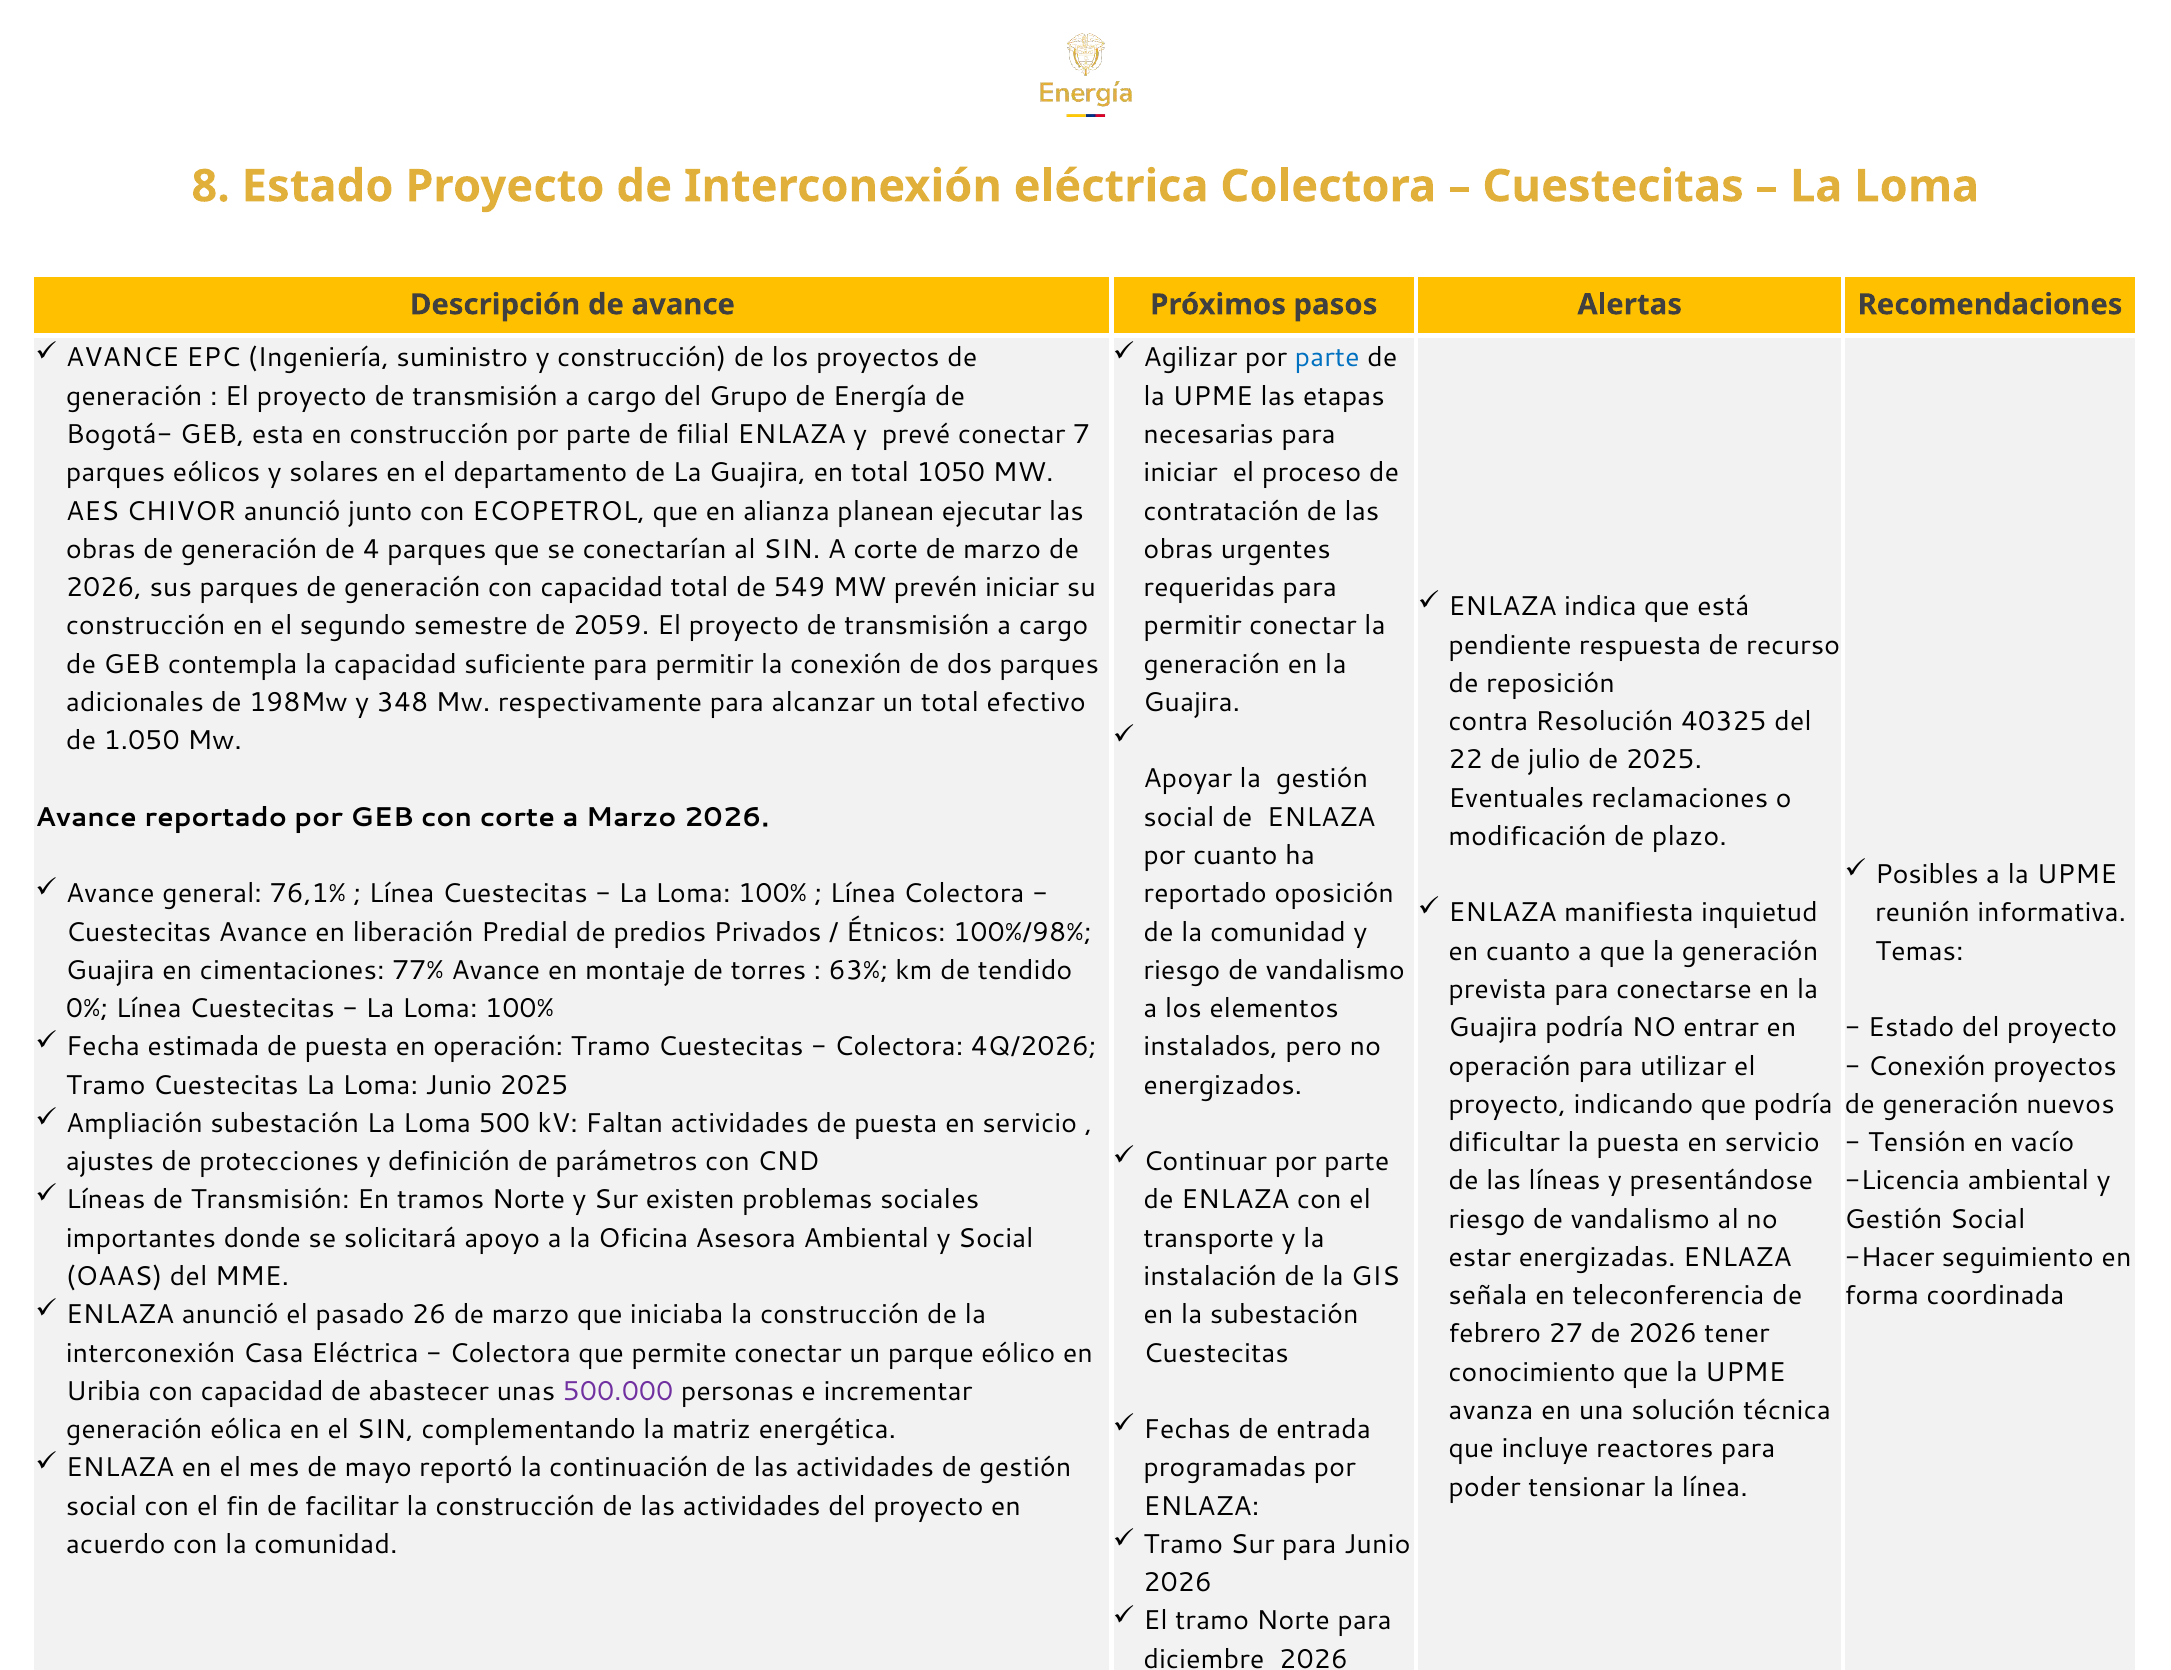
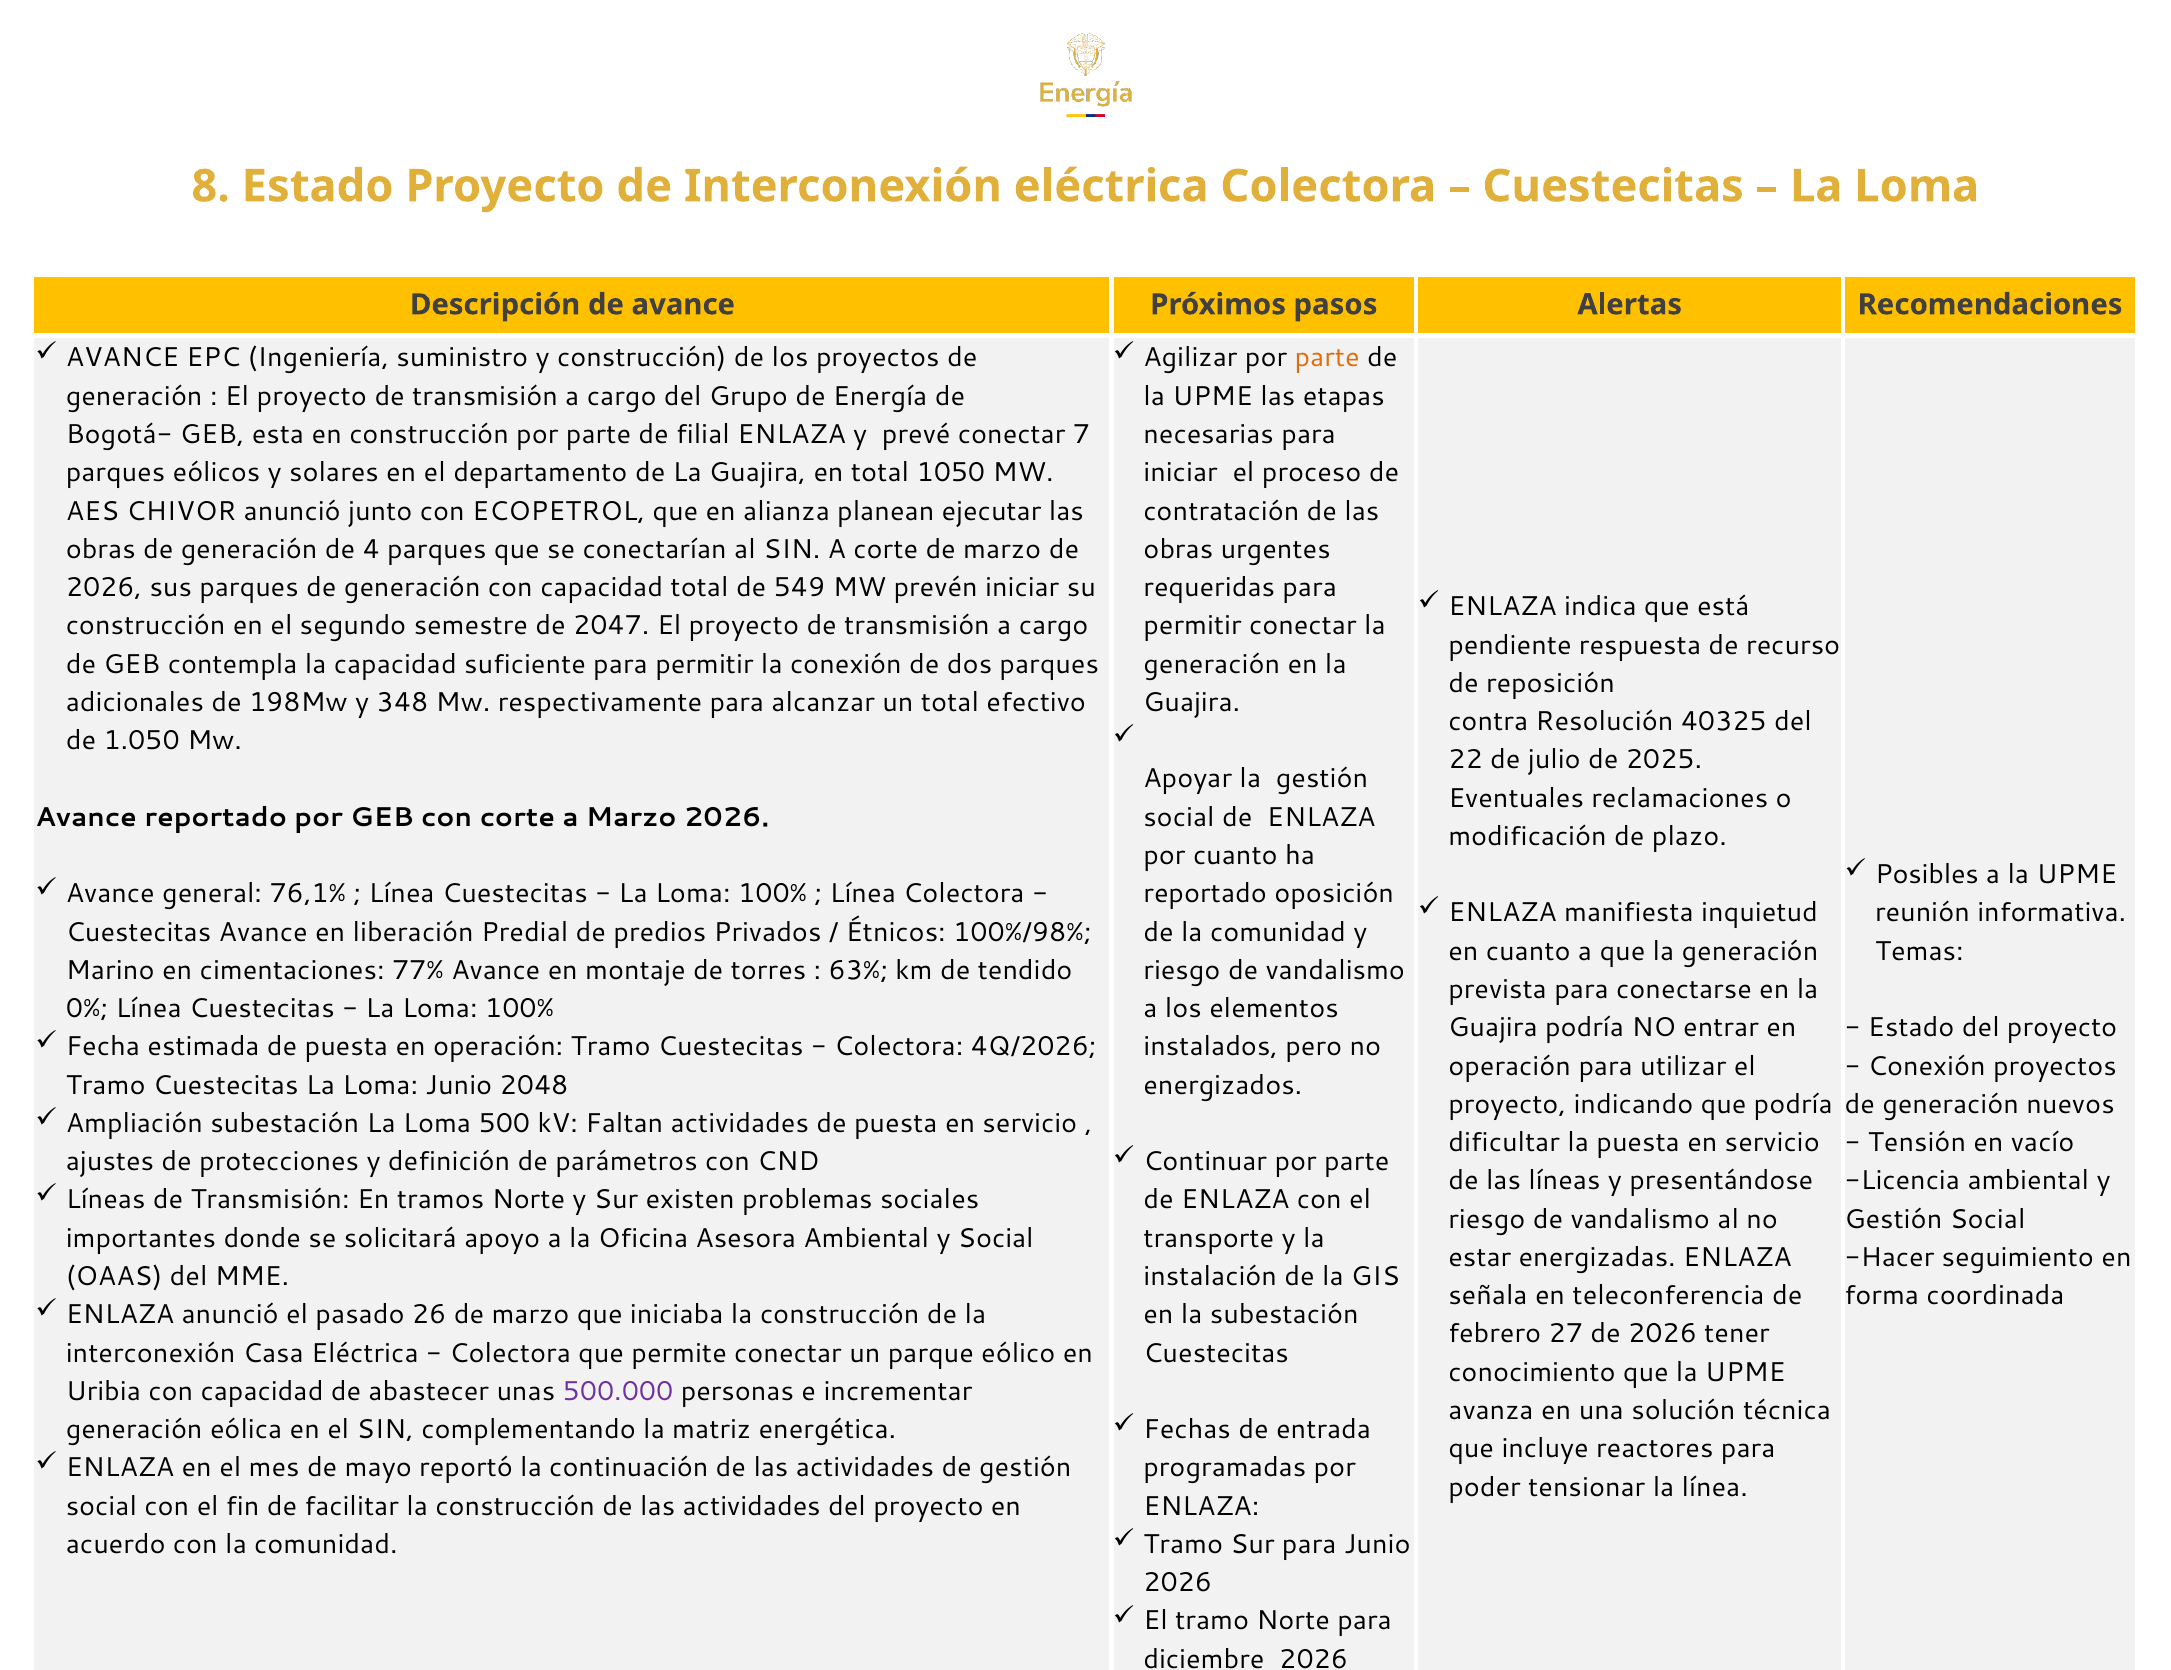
parte at (1327, 358) colour: blue -> orange
2059: 2059 -> 2047
Guajira at (110, 970): Guajira -> Marino
Junio 2025: 2025 -> 2048
